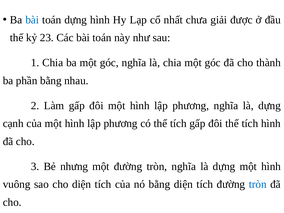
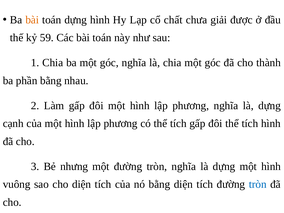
bài at (32, 20) colour: blue -> orange
nhất: nhất -> chất
23: 23 -> 59
